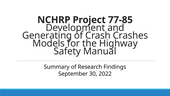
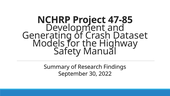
77-85: 77-85 -> 47-85
Crashes: Crashes -> Dataset
